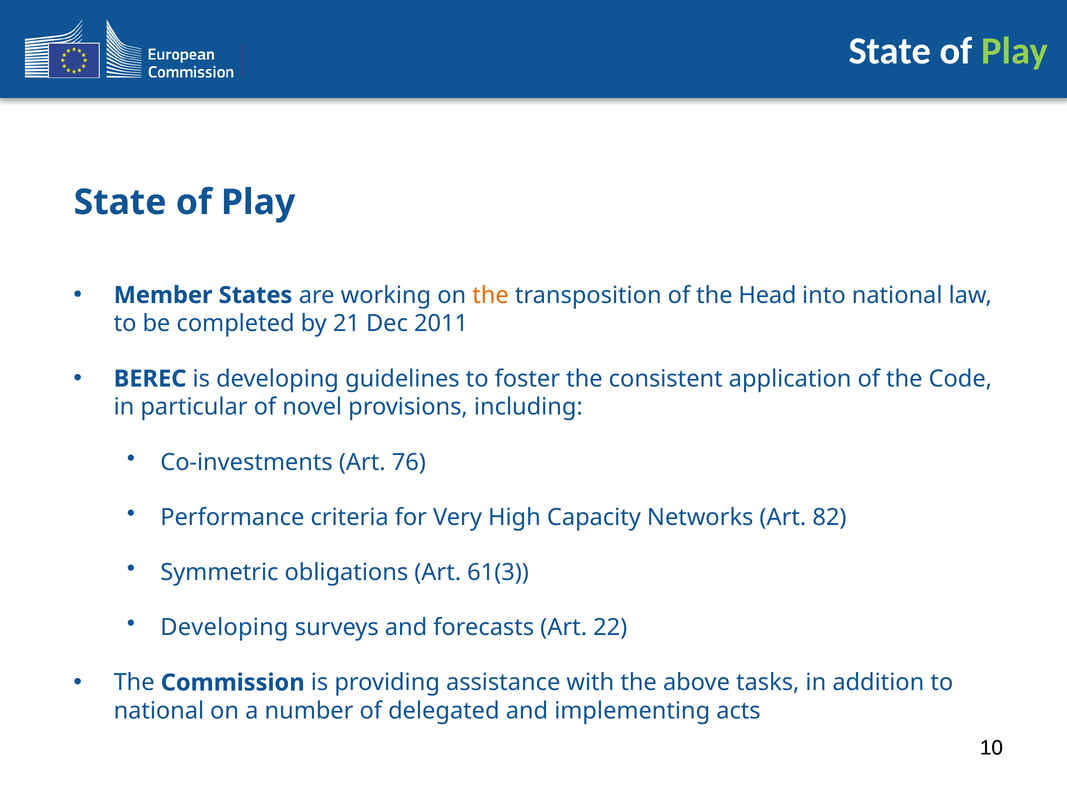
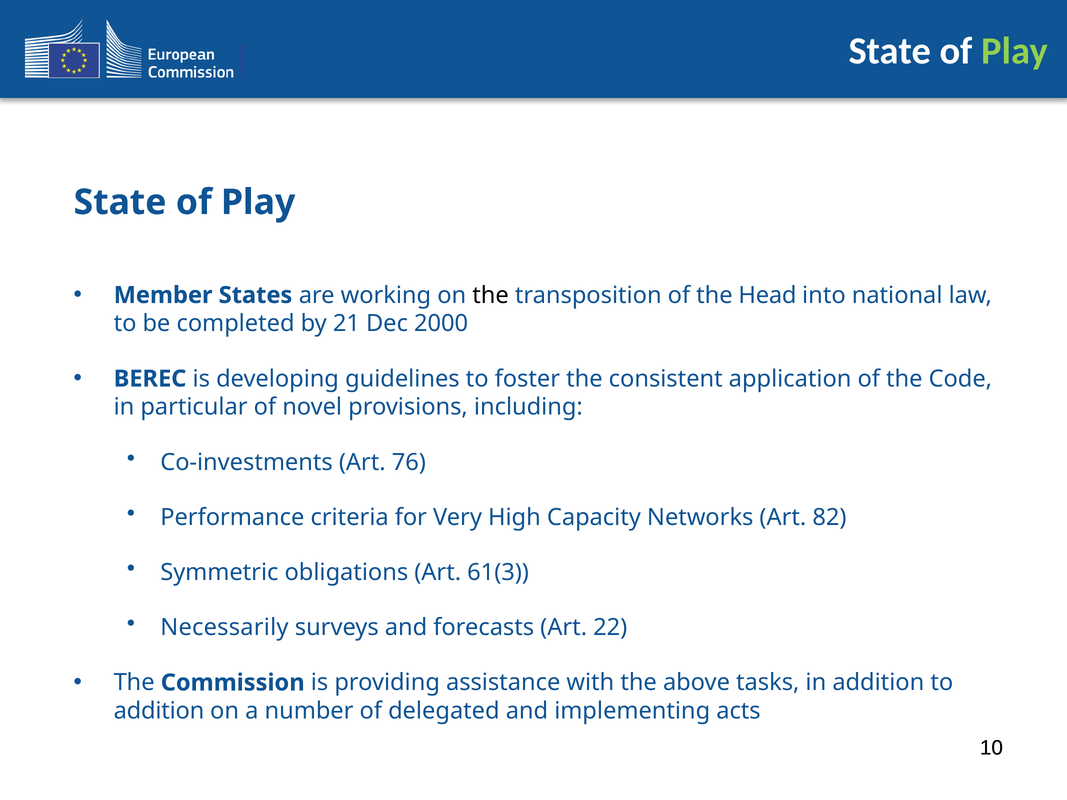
the at (491, 295) colour: orange -> black
2011: 2011 -> 2000
Developing at (224, 628): Developing -> Necessarily
national at (159, 711): national -> addition
